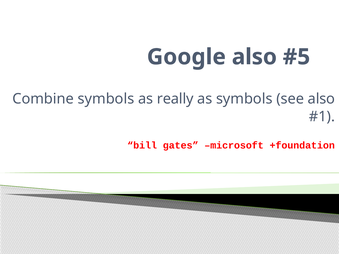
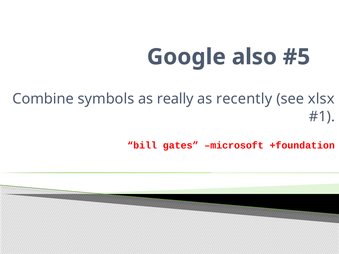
as symbols: symbols -> recently
see also: also -> xlsx
